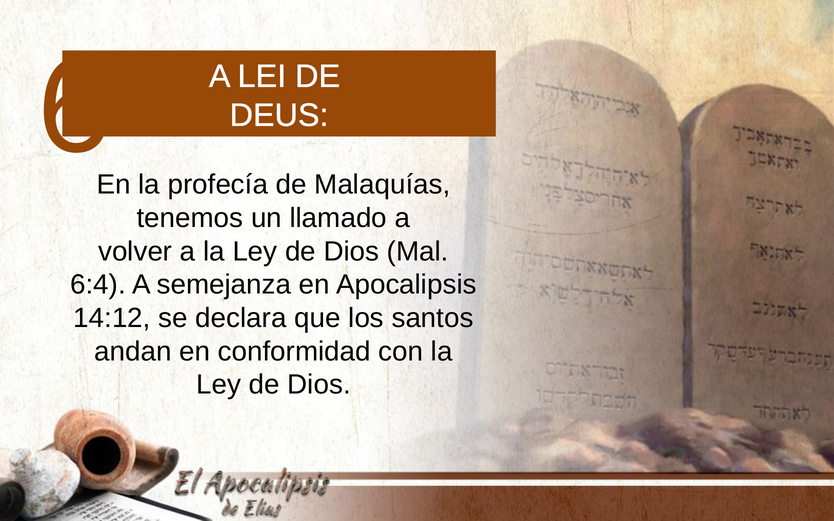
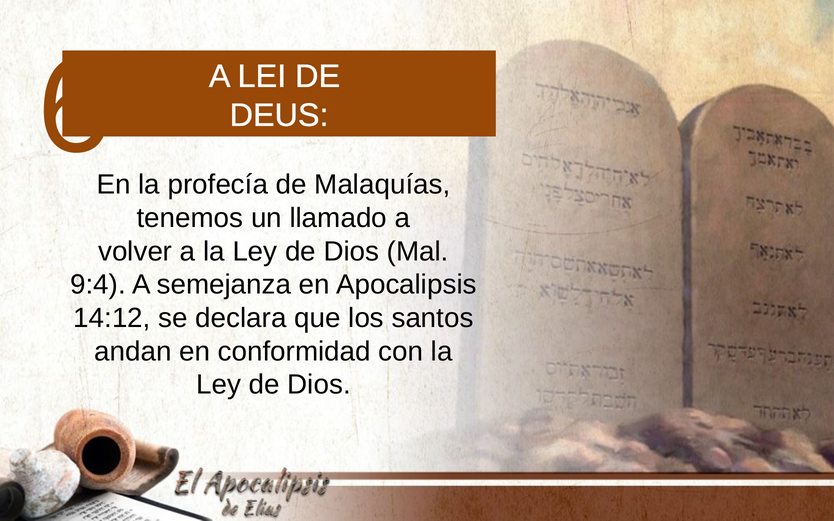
6:4: 6:4 -> 9:4
